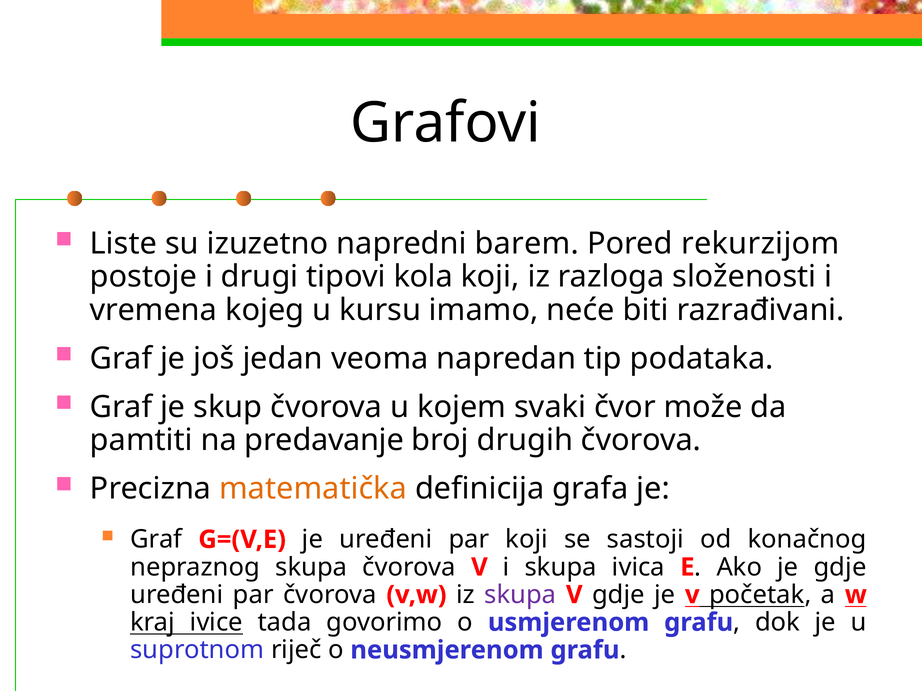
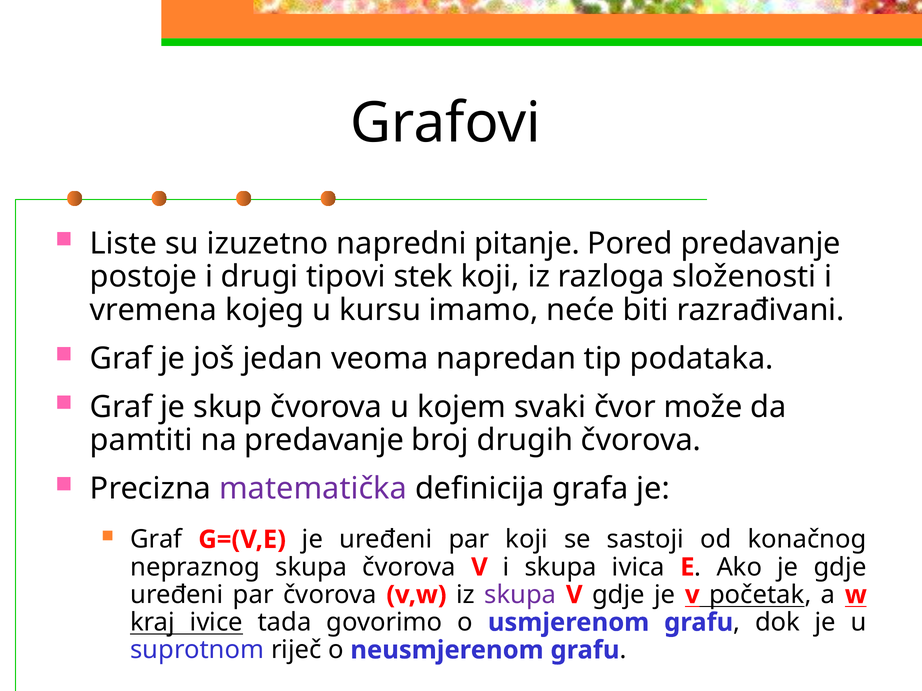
barem: barem -> pitanje
Pored rekurzijom: rekurzijom -> predavanje
kola: kola -> stek
matematička colour: orange -> purple
